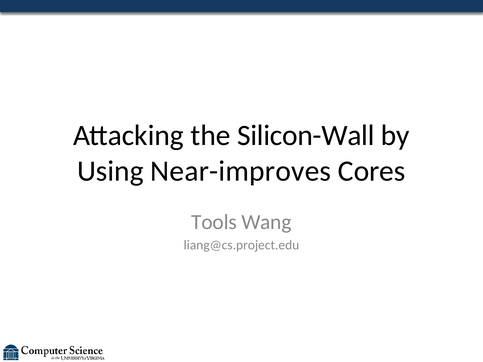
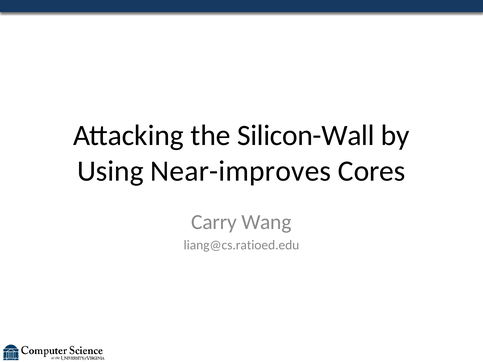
Tools: Tools -> Carry
liang@cs.project.edu: liang@cs.project.edu -> liang@cs.ratioed.edu
